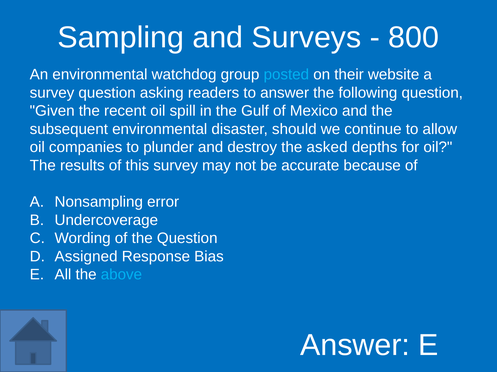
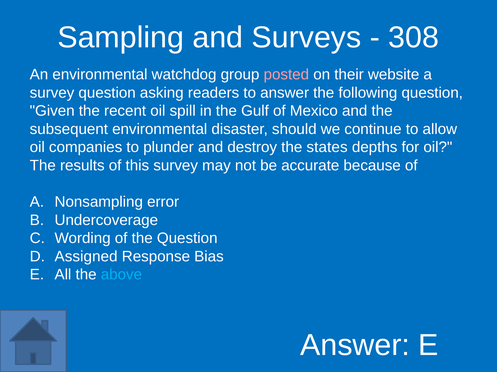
800: 800 -> 308
posted colour: light blue -> pink
asked: asked -> states
